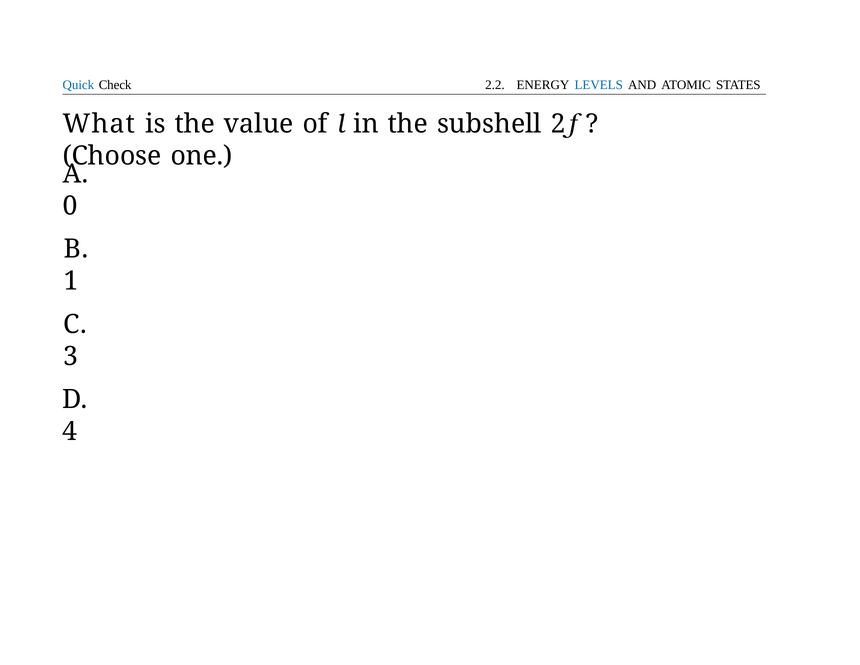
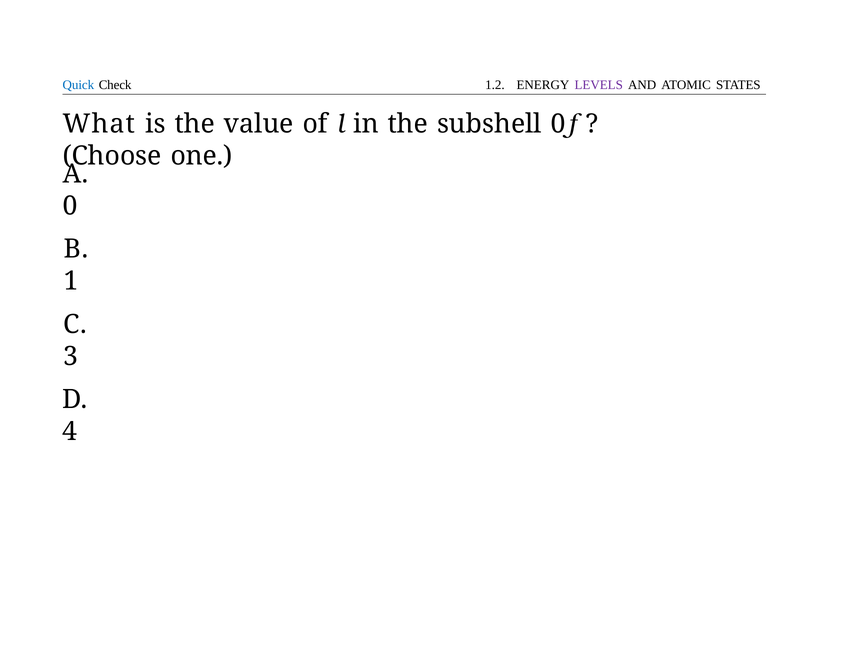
2.2: 2.2 -> 1.2
LEVELS colour: blue -> purple
subshell 2: 2 -> 0
